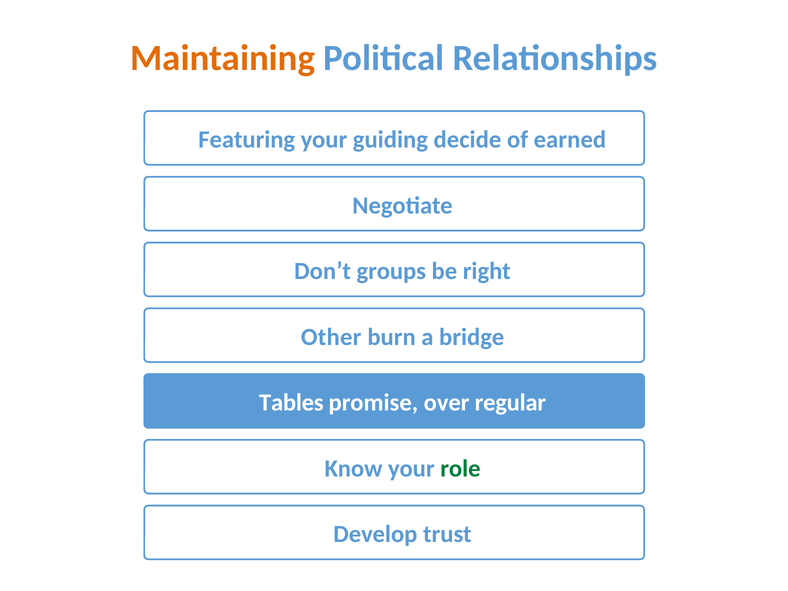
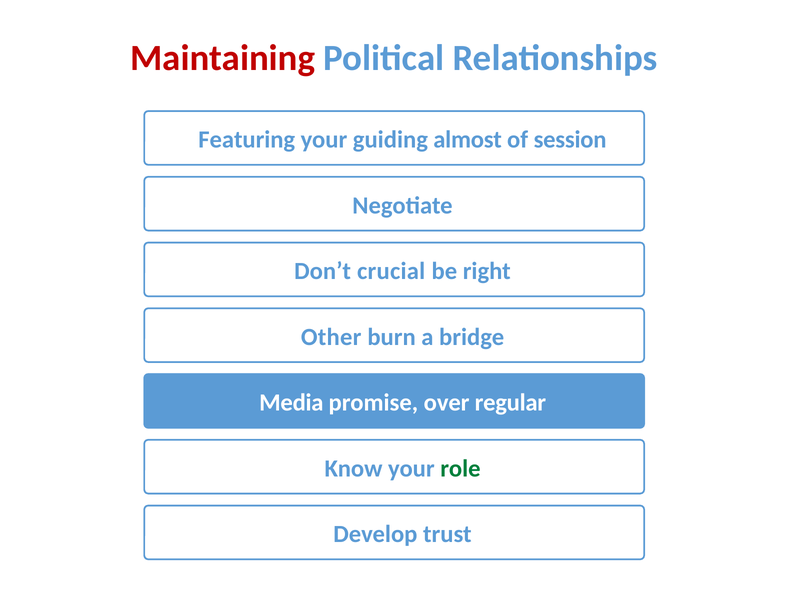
Maintaining colour: orange -> red
decide: decide -> almost
earned: earned -> session
groups: groups -> crucial
Tables: Tables -> Media
